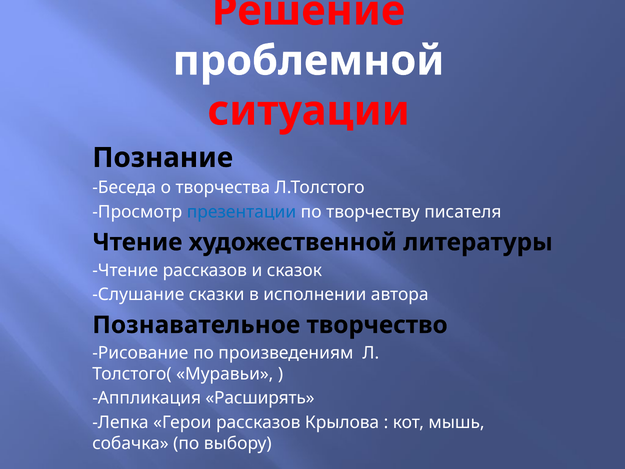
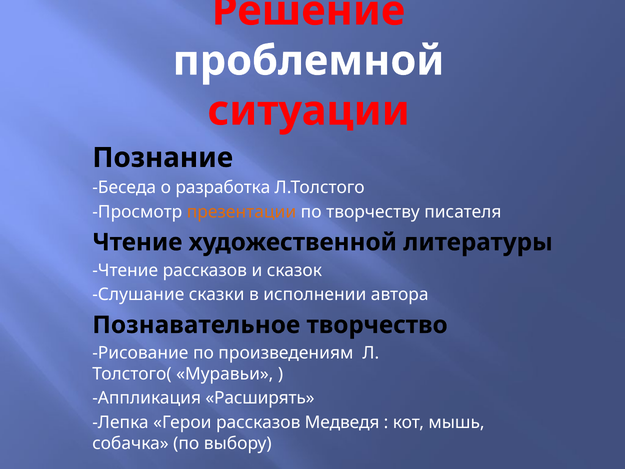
творчества: творчества -> разработка
презентации colour: blue -> orange
Крылова: Крылова -> Медведя
